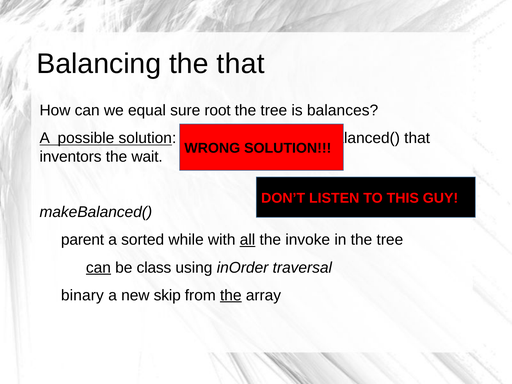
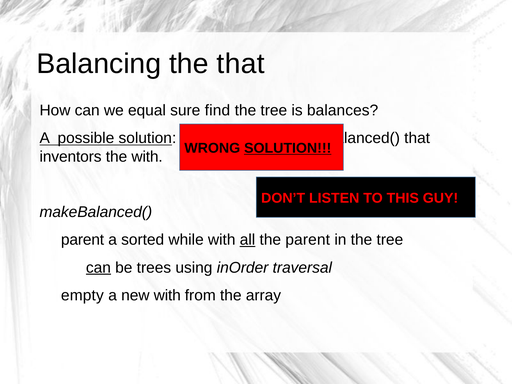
root: root -> find
SOLUTION at (288, 148) underline: none -> present
the wait: wait -> with
the invoke: invoke -> parent
class: class -> trees
binary: binary -> empty
new skip: skip -> with
the at (231, 295) underline: present -> none
